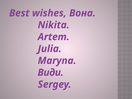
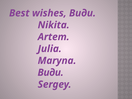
wishes Вона: Вона -> Види
